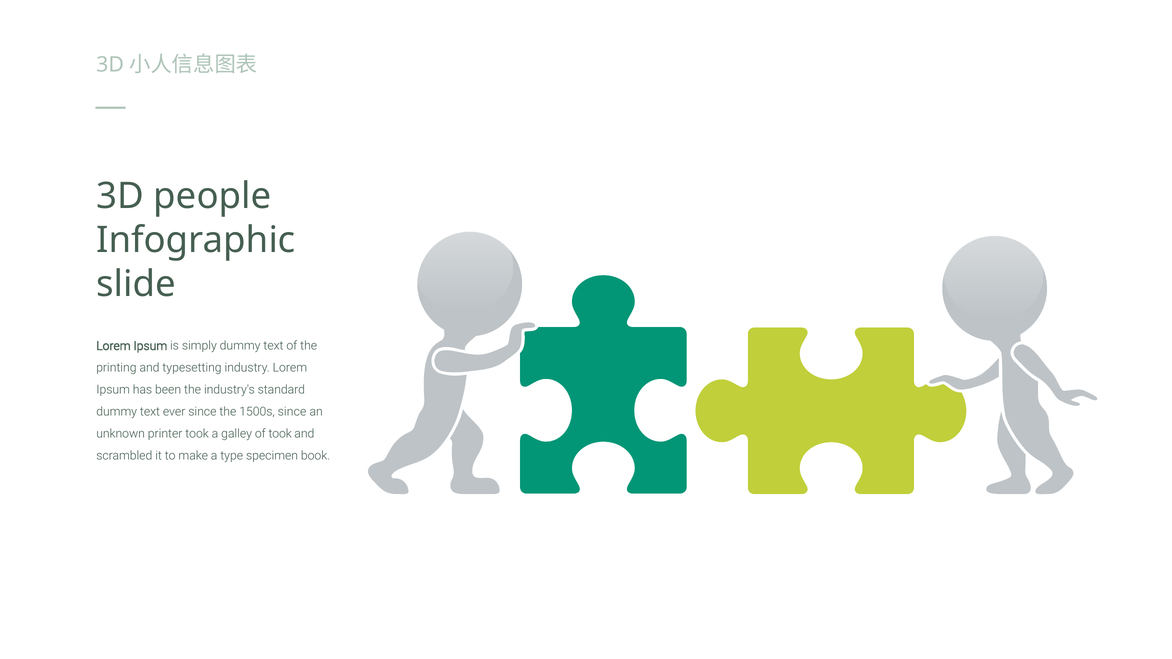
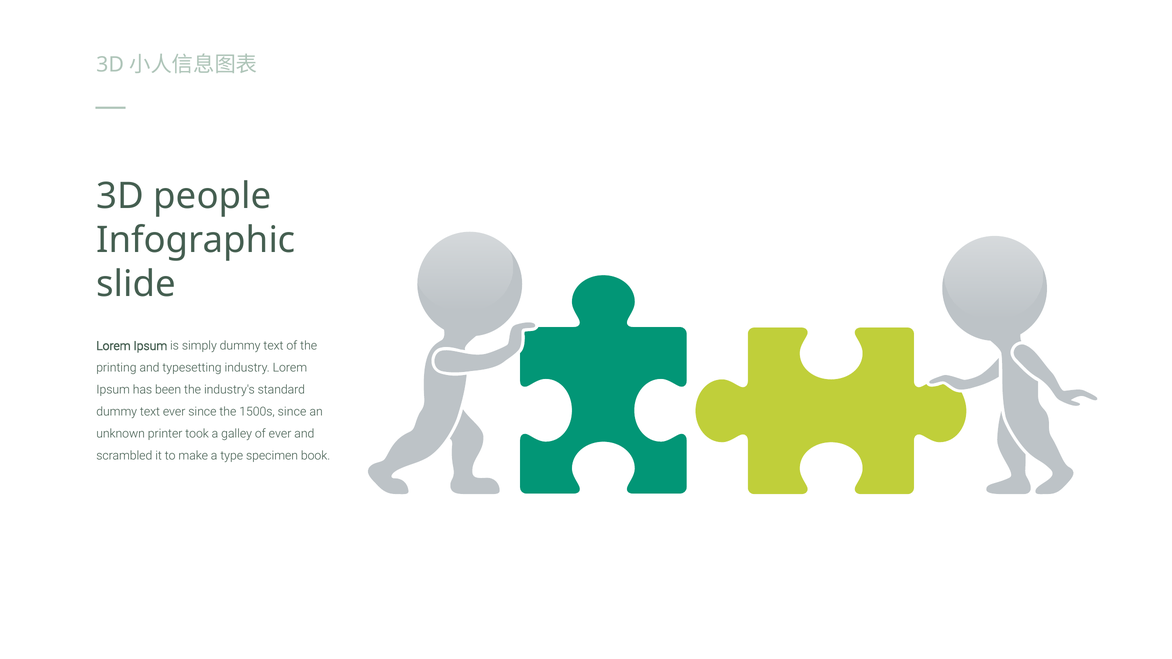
of took: took -> ever
